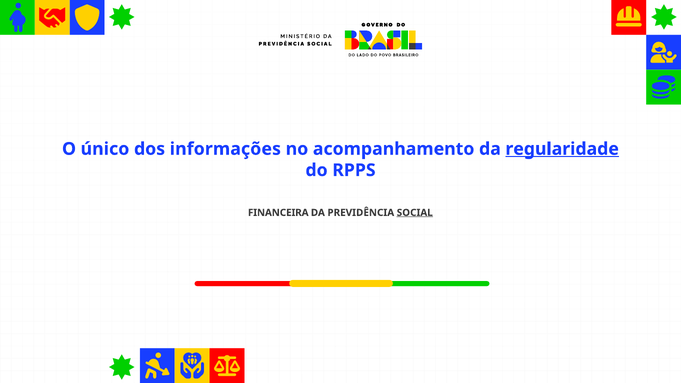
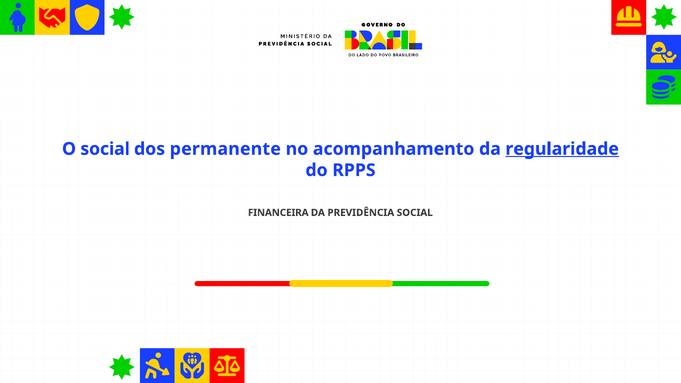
O único: único -> social
informações: informações -> permanente
SOCIAL at (415, 213) underline: present -> none
